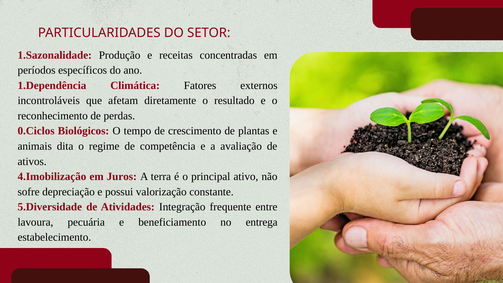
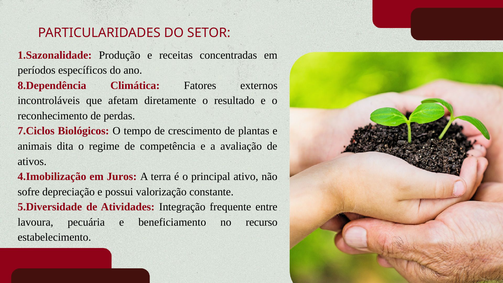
1.Dependência: 1.Dependência -> 8.Dependência
0.Ciclos: 0.Ciclos -> 7.Ciclos
entrega: entrega -> recurso
